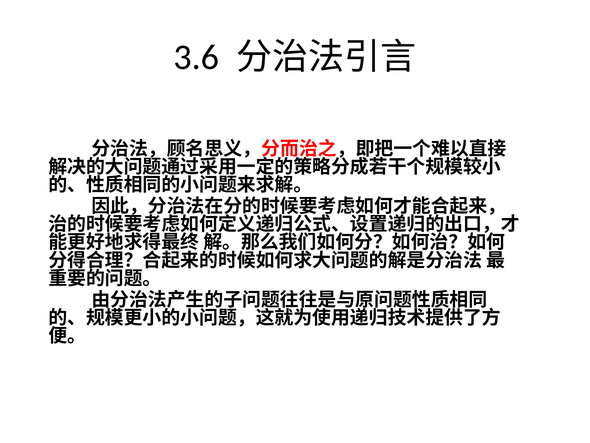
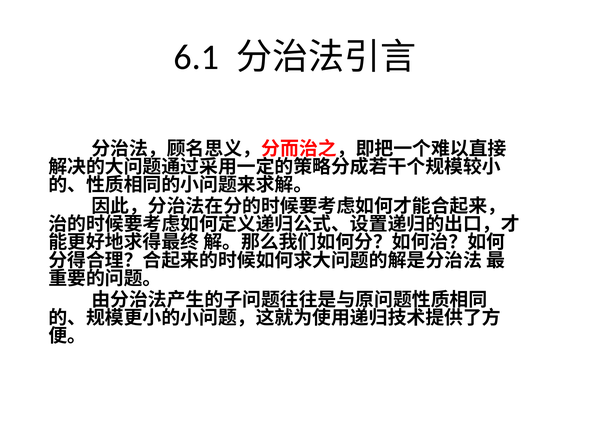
3.6: 3.6 -> 6.1
